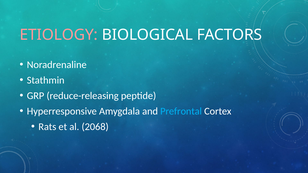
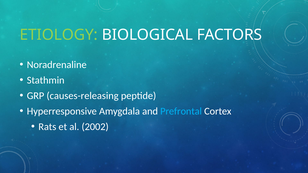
ETIOLOGY colour: pink -> light green
reduce-releasing: reduce-releasing -> causes-releasing
2068: 2068 -> 2002
